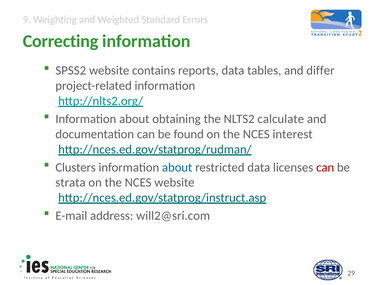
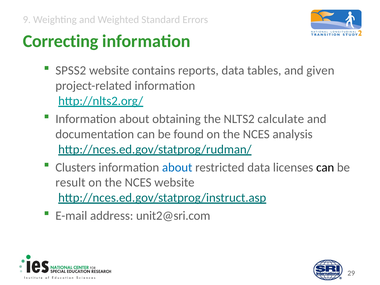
differ: differ -> given
interest: interest -> analysis
can at (325, 167) colour: red -> black
strata: strata -> result
will2@sri.com: will2@sri.com -> unit2@sri.com
